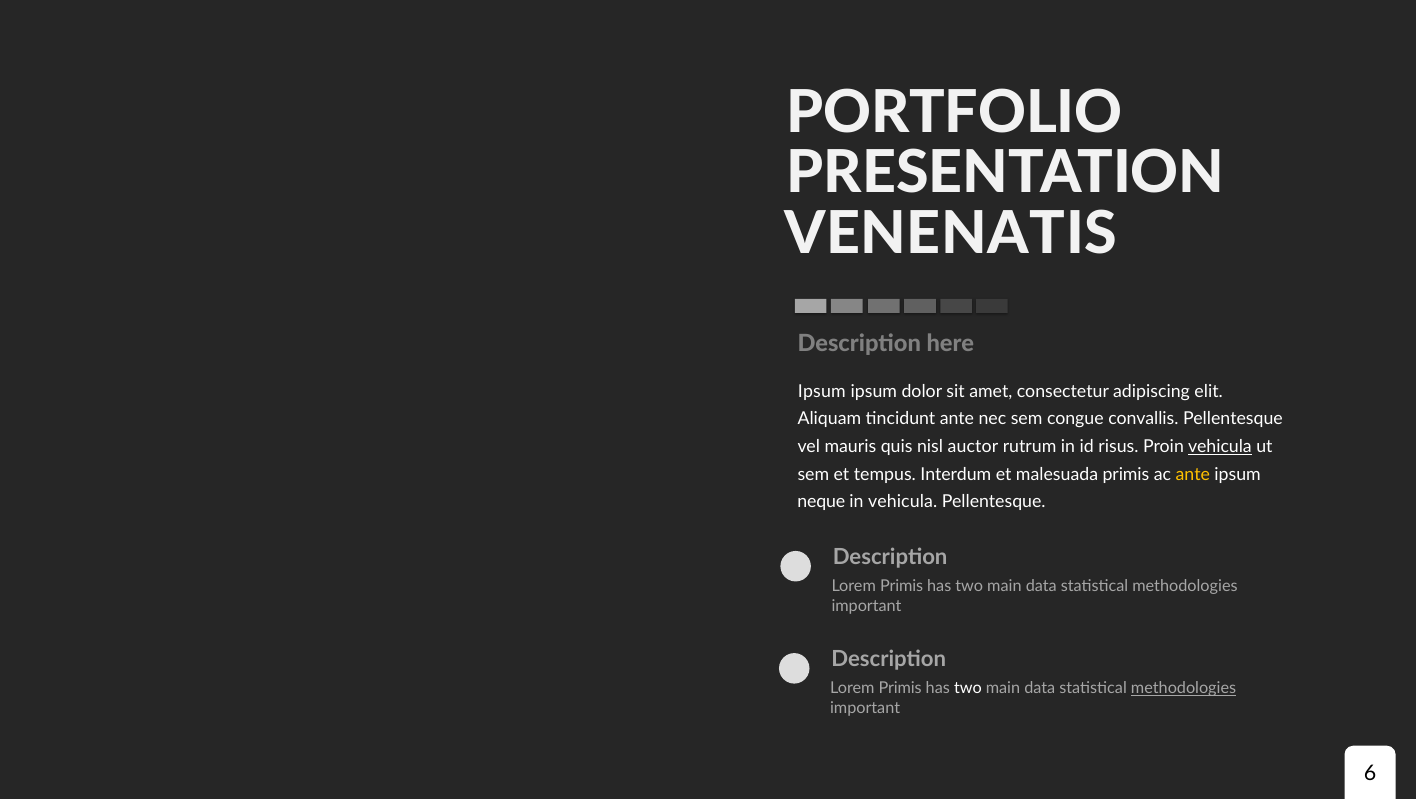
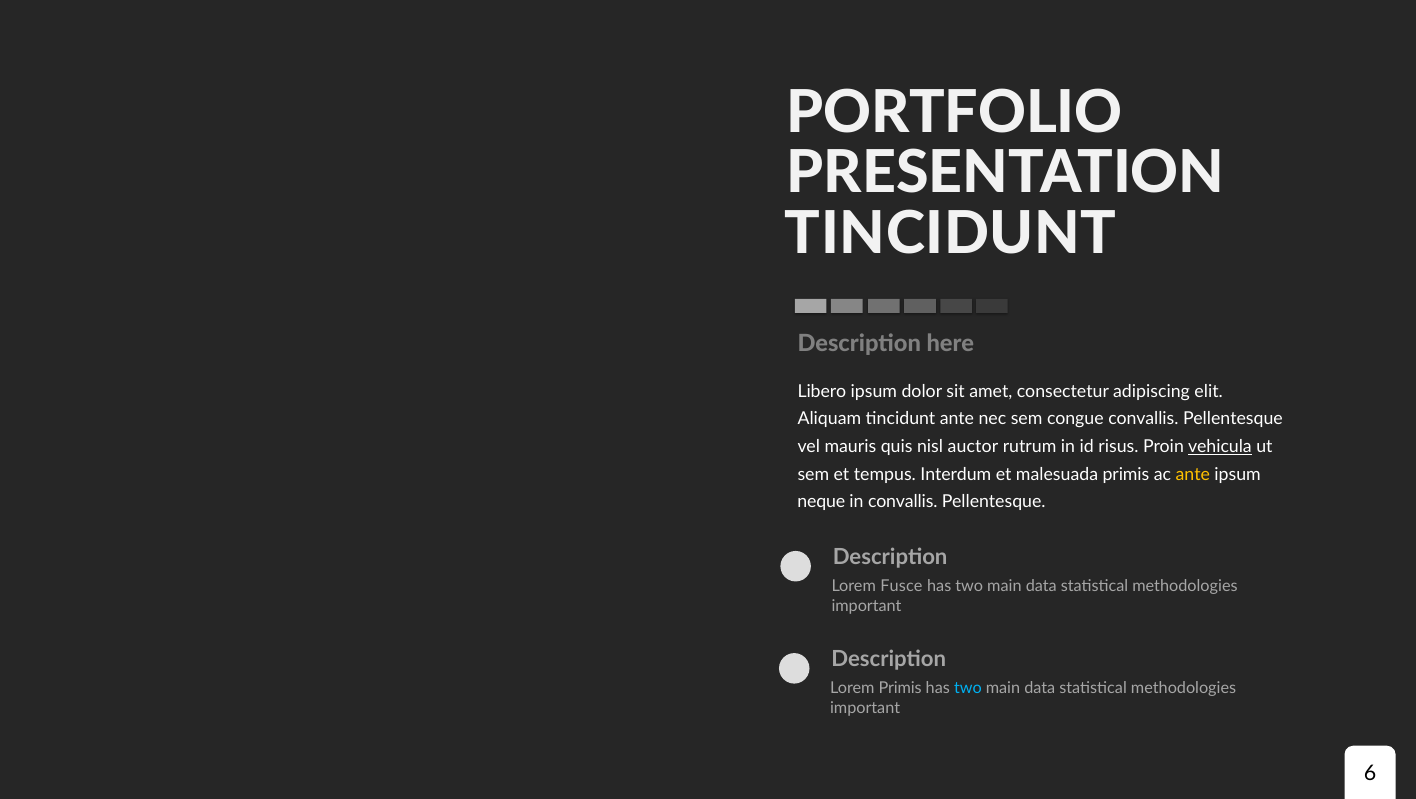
VENENATIS at (951, 233): VENENATIS -> TINCIDUNT
Ipsum at (822, 391): Ipsum -> Libero
in vehicula: vehicula -> convallis
Primis at (902, 586): Primis -> Fusce
two at (968, 688) colour: white -> light blue
methodologies at (1184, 688) underline: present -> none
